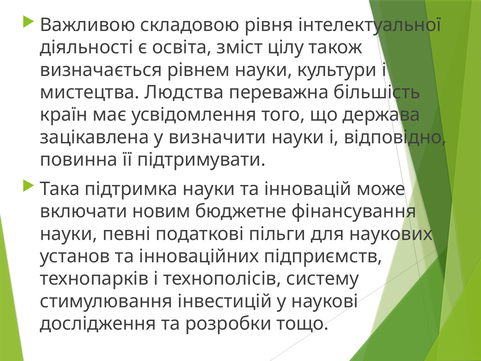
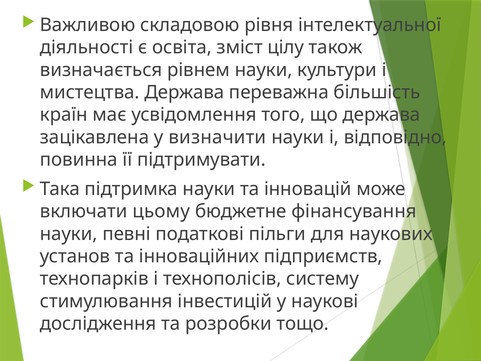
мистецтва Людства: Людства -> Держава
новим: новим -> цьому
